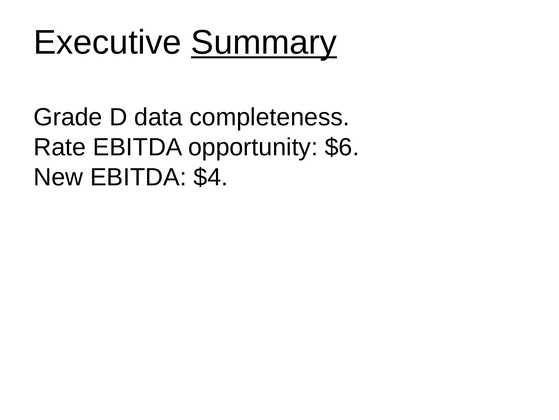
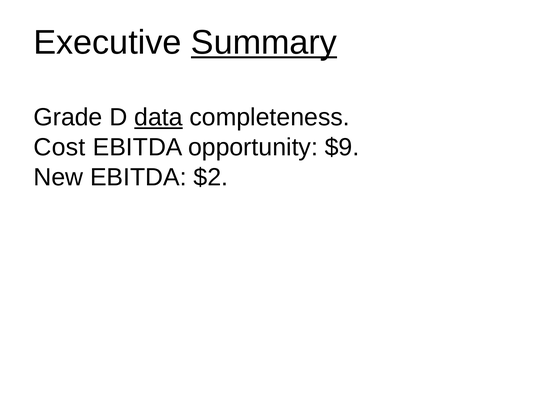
data underline: none -> present
Rate: Rate -> Cost
$6: $6 -> $9
$4: $4 -> $2
